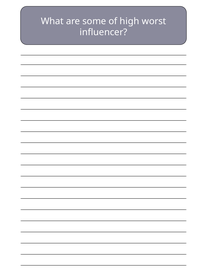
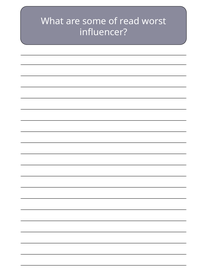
high: high -> read
